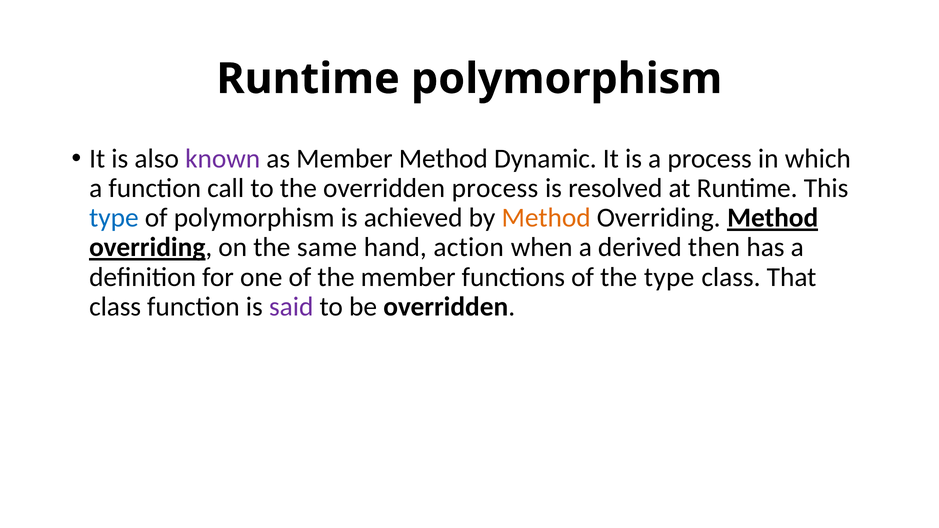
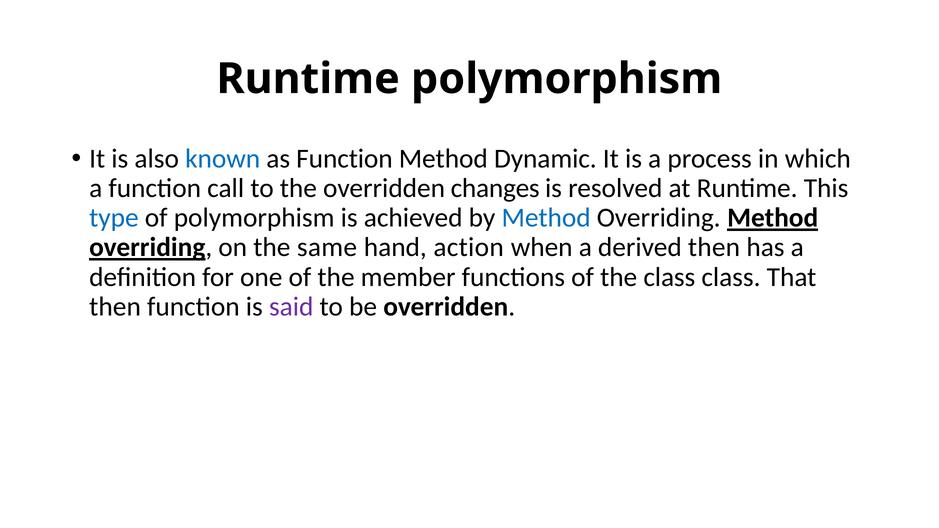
known colour: purple -> blue
as Member: Member -> Function
overridden process: process -> changes
Method at (546, 218) colour: orange -> blue
the type: type -> class
class at (115, 307): class -> then
